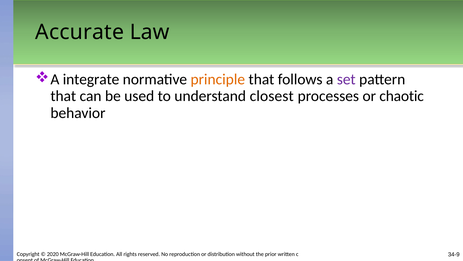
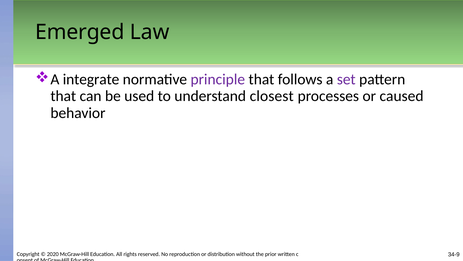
Accurate: Accurate -> Emerged
principle colour: orange -> purple
chaotic: chaotic -> caused
